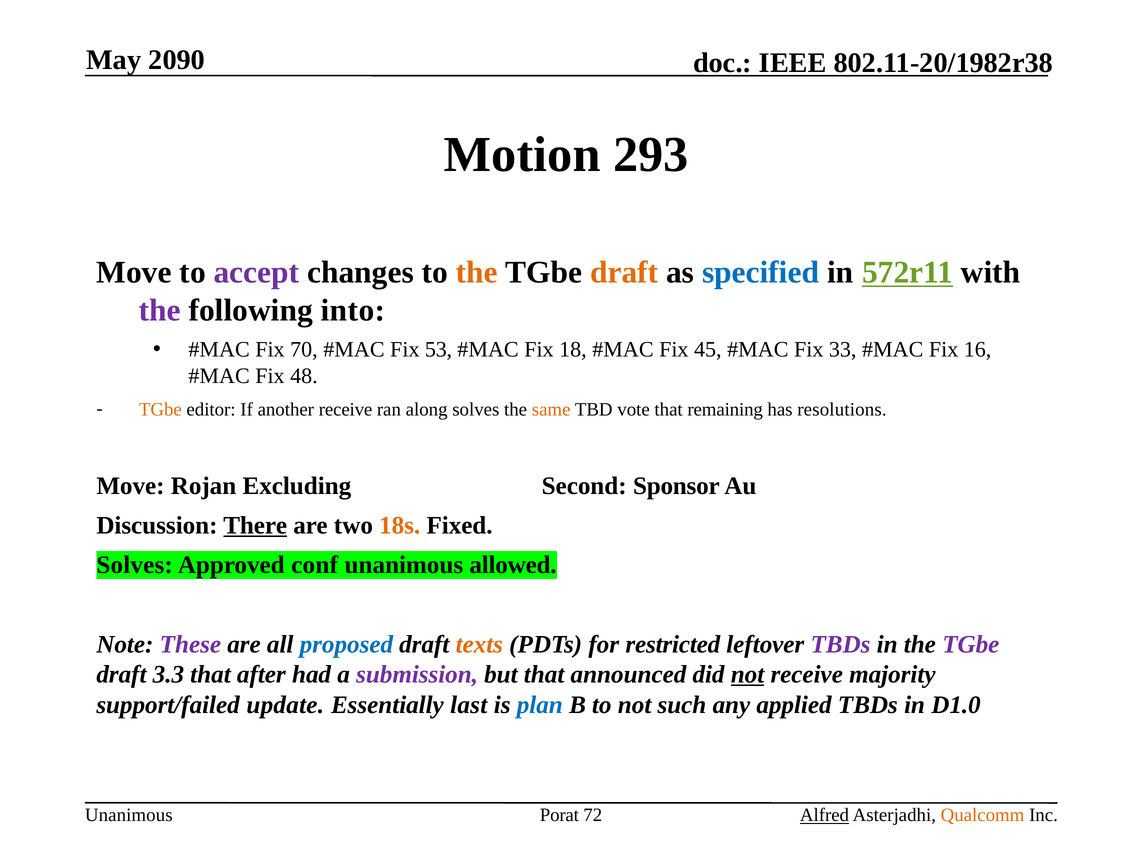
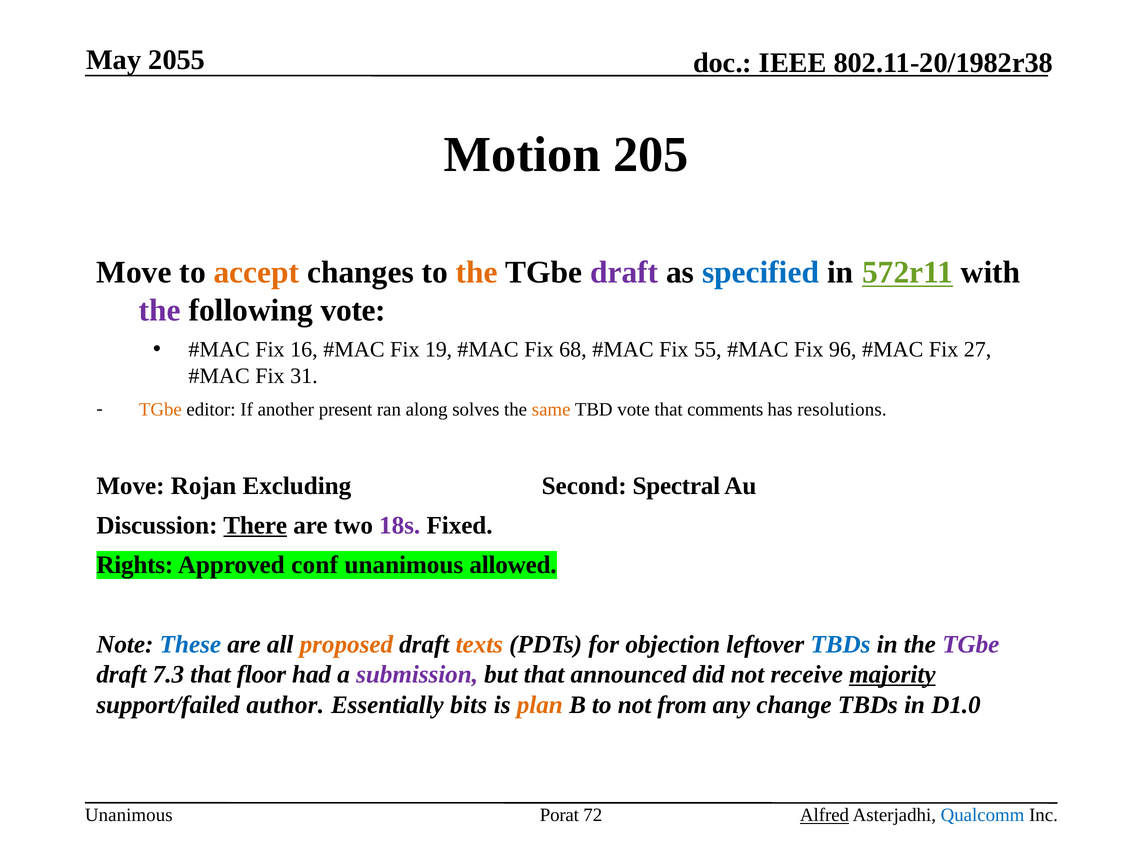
2090: 2090 -> 2055
293: 293 -> 205
accept colour: purple -> orange
draft at (624, 272) colour: orange -> purple
following into: into -> vote
70: 70 -> 16
53: 53 -> 19
18: 18 -> 68
45: 45 -> 55
33: 33 -> 96
16: 16 -> 27
48: 48 -> 31
another receive: receive -> present
remaining: remaining -> comments
Sponsor: Sponsor -> Spectral
18s colour: orange -> purple
Solves at (135, 565): Solves -> Rights
These colour: purple -> blue
proposed colour: blue -> orange
restricted: restricted -> objection
TBDs at (840, 644) colour: purple -> blue
3.3: 3.3 -> 7.3
after: after -> floor
not at (748, 674) underline: present -> none
majority underline: none -> present
update: update -> author
last: last -> bits
plan colour: blue -> orange
such: such -> from
applied: applied -> change
Qualcomm colour: orange -> blue
